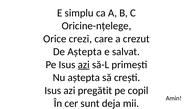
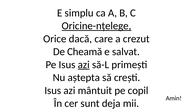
Oricine-nțelege underline: none -> present
crezi: crezi -> dacă
De Aștepta: Aștepta -> Cheamă
pregătit: pregătit -> mântuit
